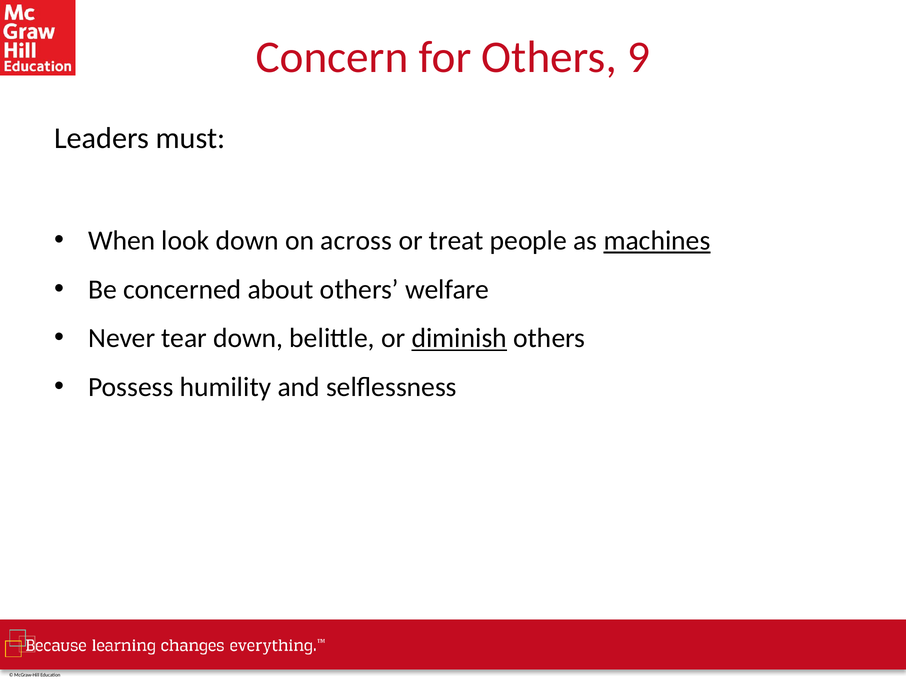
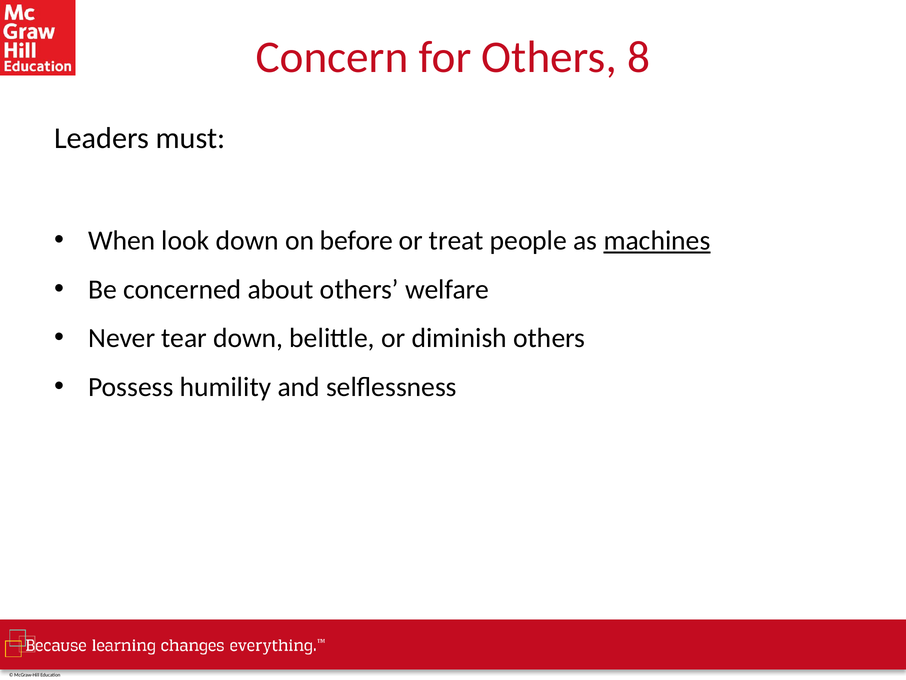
9: 9 -> 8
across: across -> before
diminish underline: present -> none
